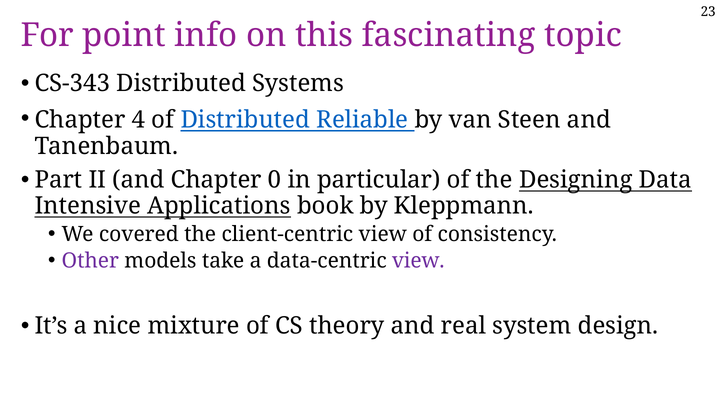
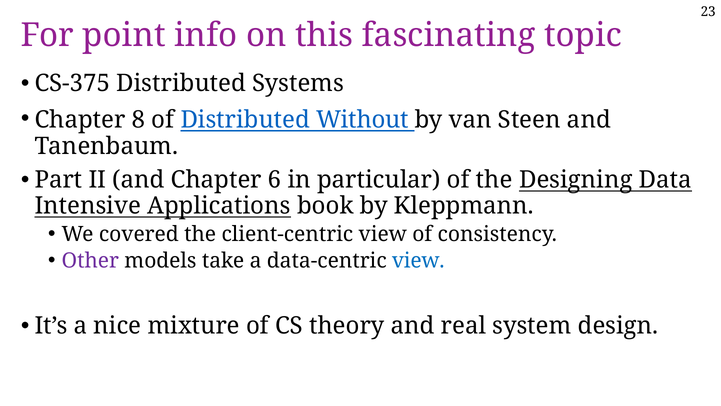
CS-343: CS-343 -> CS-375
4: 4 -> 8
Reliable: Reliable -> Without
0: 0 -> 6
view at (418, 260) colour: purple -> blue
